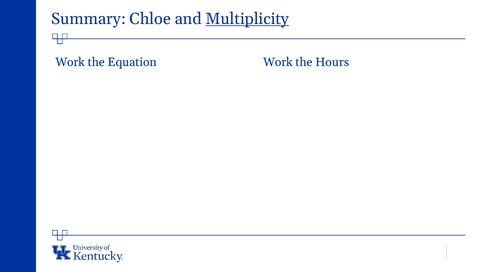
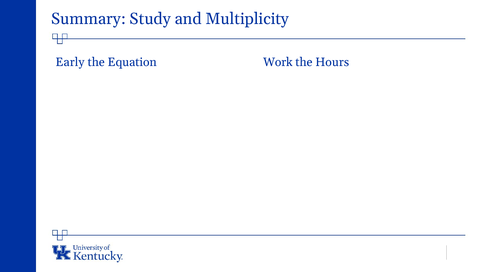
Chloe: Chloe -> Study
Multiplicity underline: present -> none
Work at (70, 62): Work -> Early
